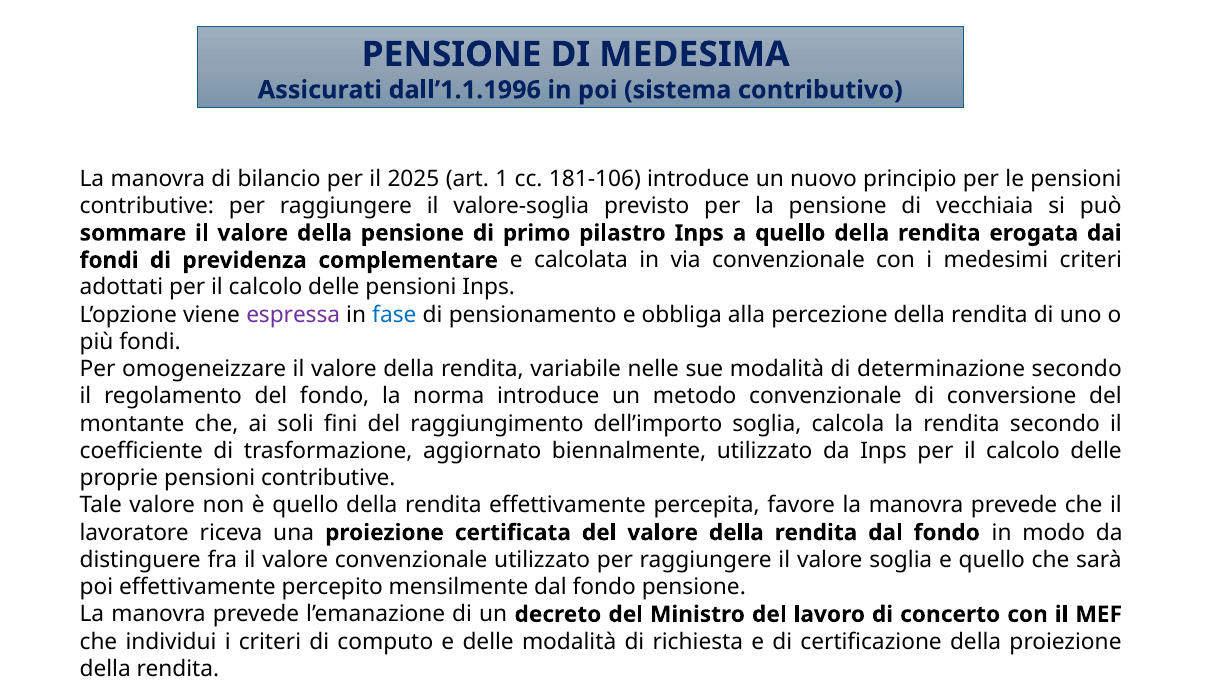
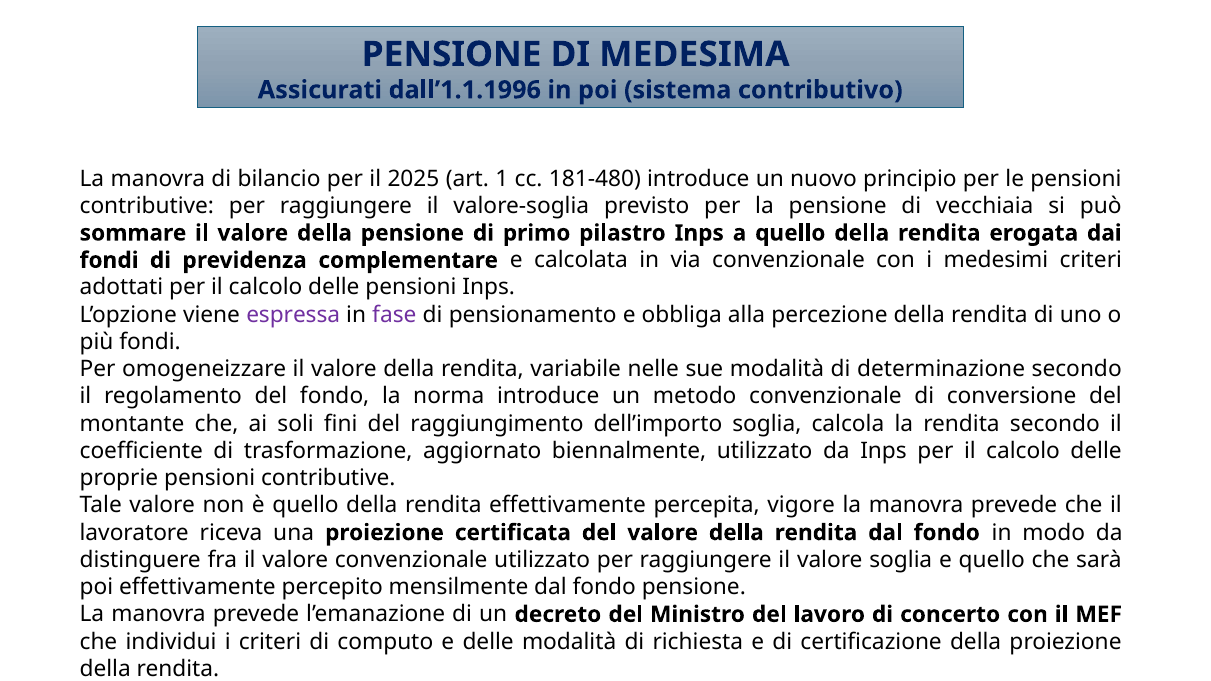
181-106: 181-106 -> 181-480
fase colour: blue -> purple
favore: favore -> vigore
